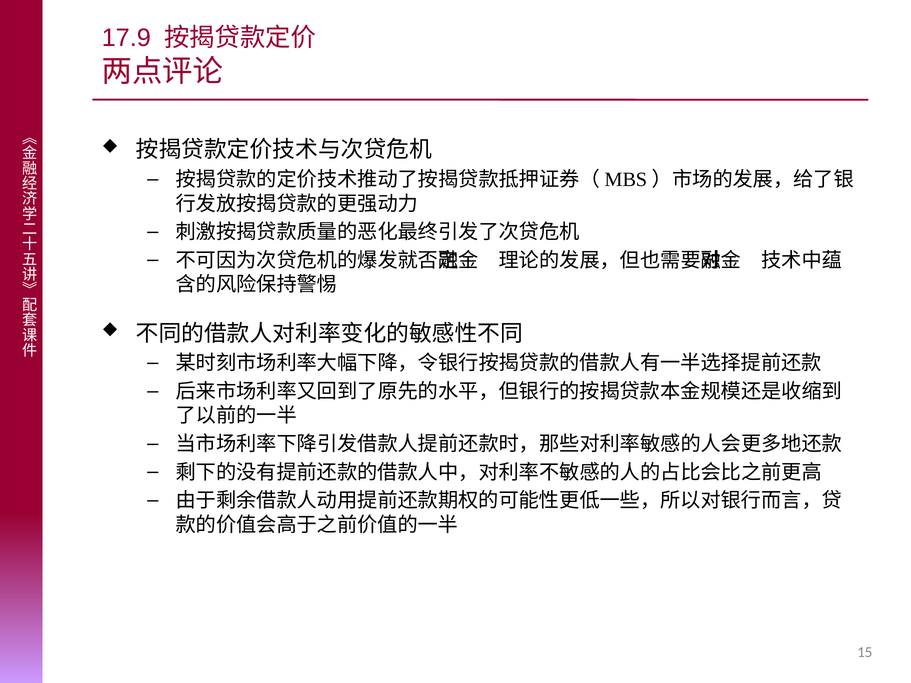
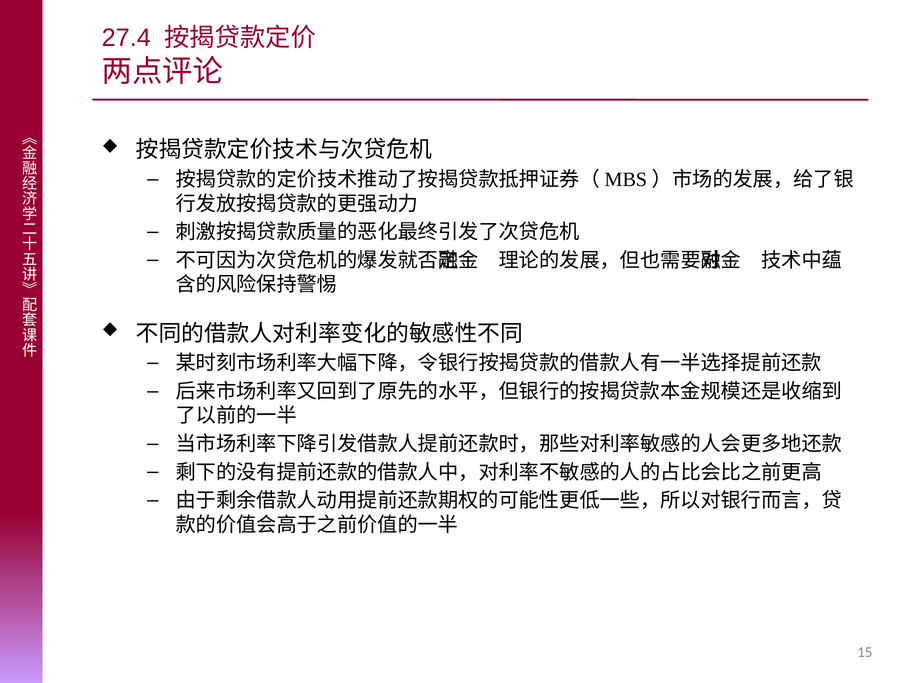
17.9: 17.9 -> 27.4
